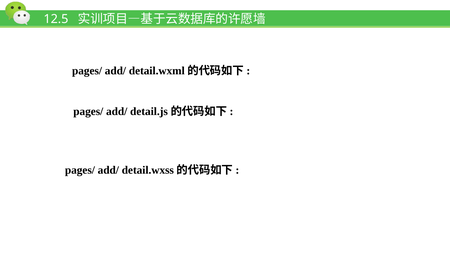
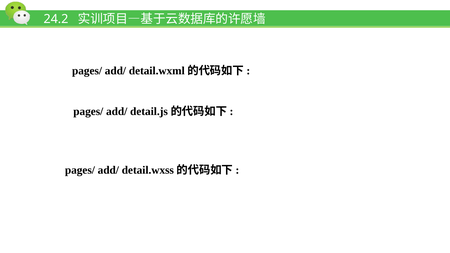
12.5: 12.5 -> 24.2
